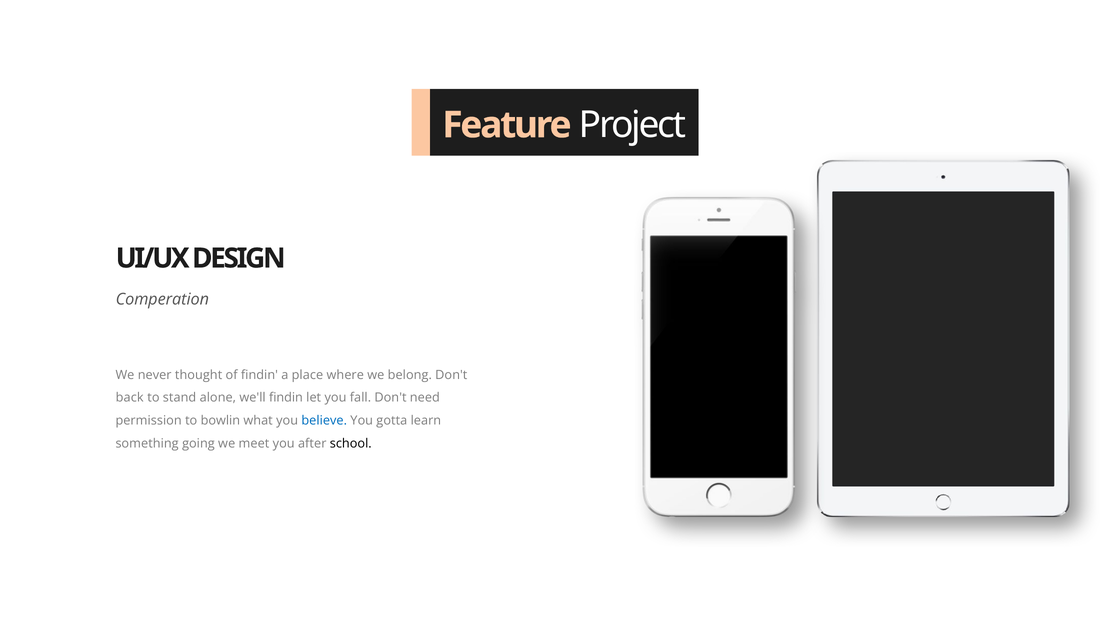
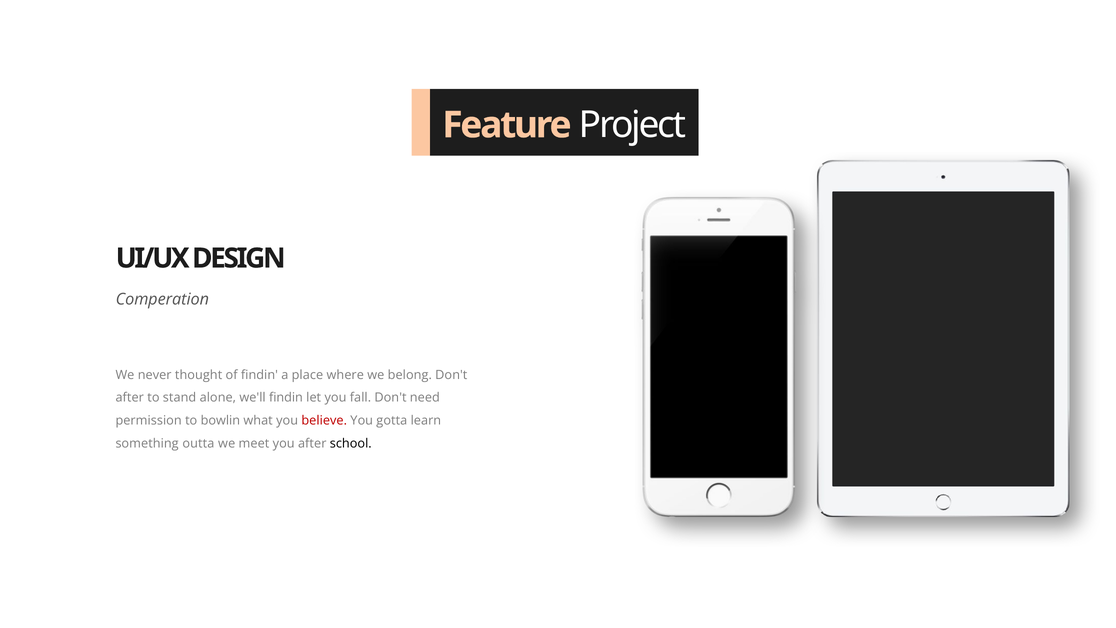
back at (130, 398): back -> after
believe colour: blue -> red
going: going -> outta
